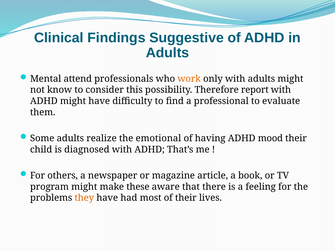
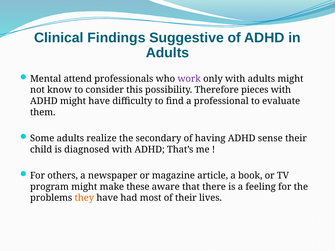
work colour: orange -> purple
report: report -> pieces
emotional: emotional -> secondary
mood: mood -> sense
